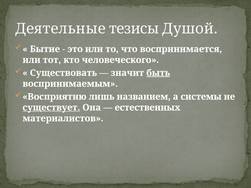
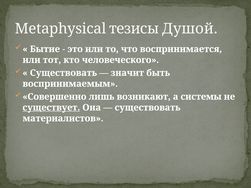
Деятельные: Деятельные -> Metaphysical
быть underline: present -> none
Восприятию: Восприятию -> Совершенно
названием: названием -> возникают
естественных at (148, 108): естественных -> существовать
